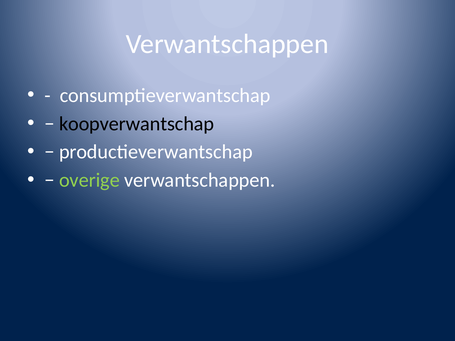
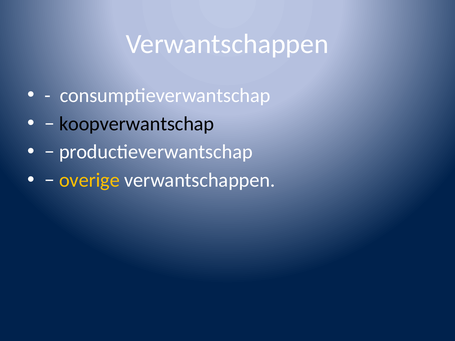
overige colour: light green -> yellow
